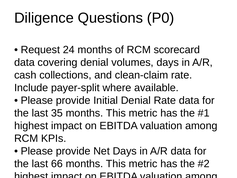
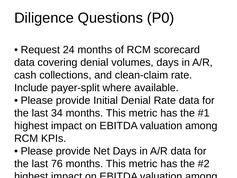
35: 35 -> 34
66: 66 -> 76
